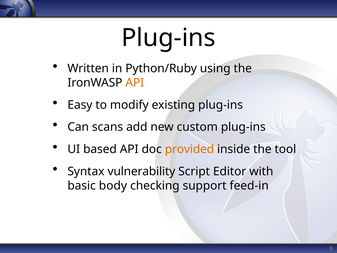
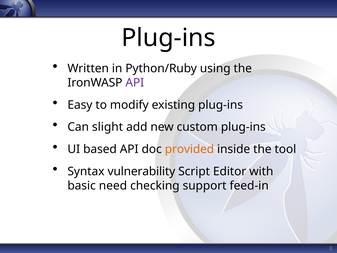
API at (135, 83) colour: orange -> purple
scans: scans -> slight
body: body -> need
